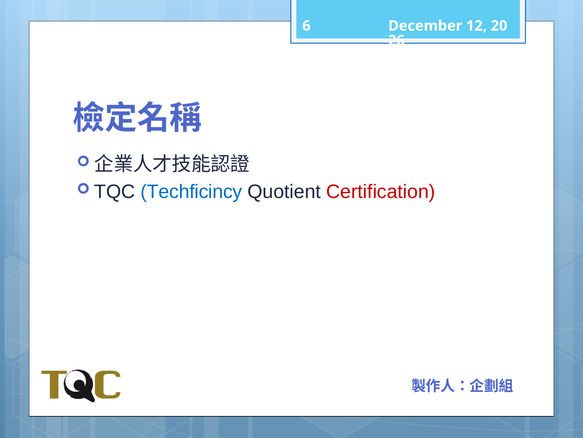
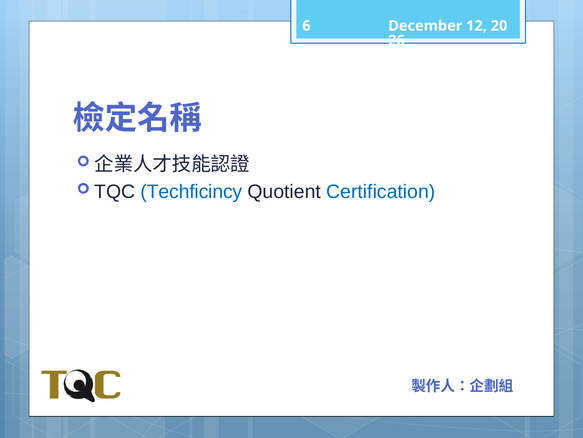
Certification colour: red -> blue
